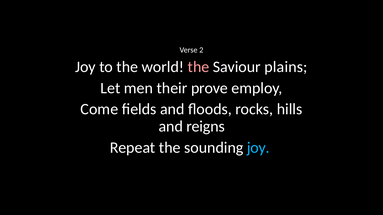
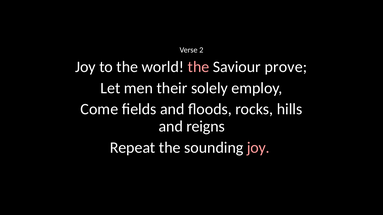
plains: plains -> prove
prove: prove -> solely
joy at (258, 148) colour: light blue -> pink
